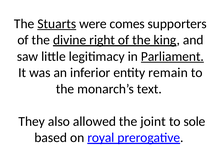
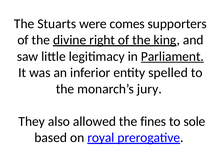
Stuarts underline: present -> none
remain: remain -> spelled
text: text -> jury
joint: joint -> fines
